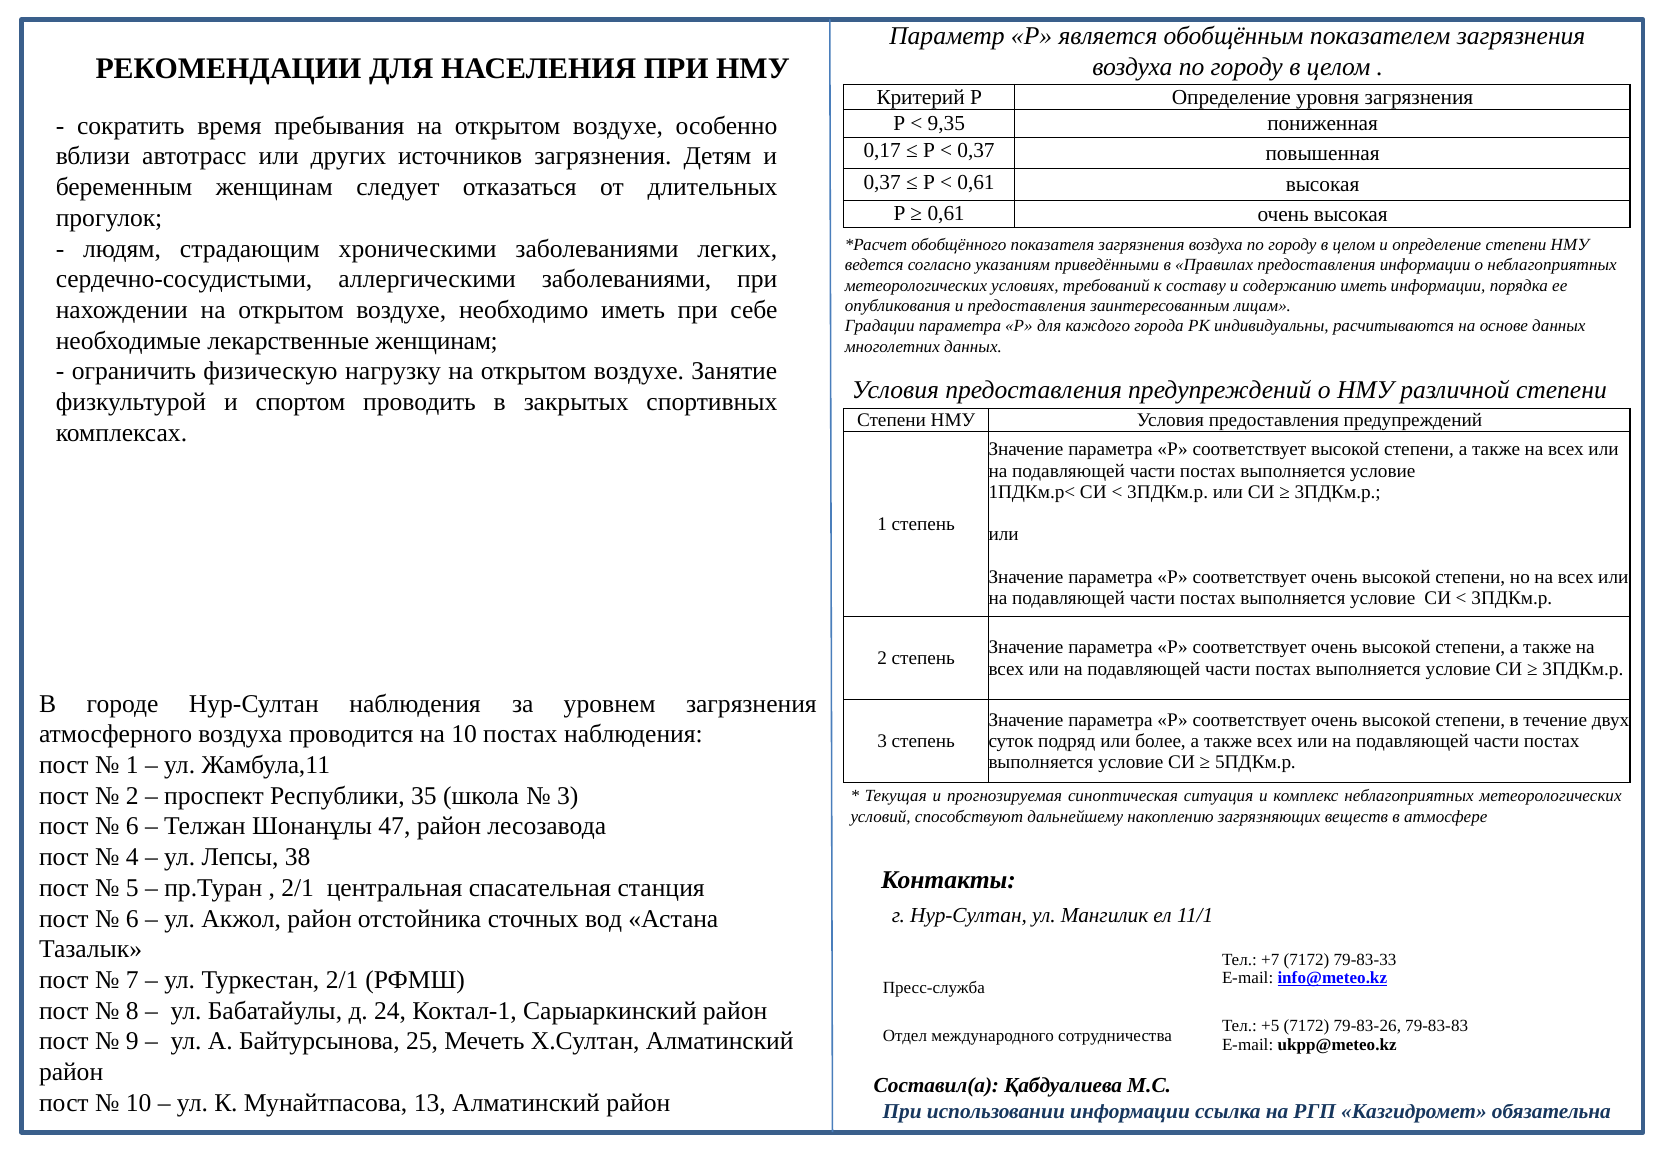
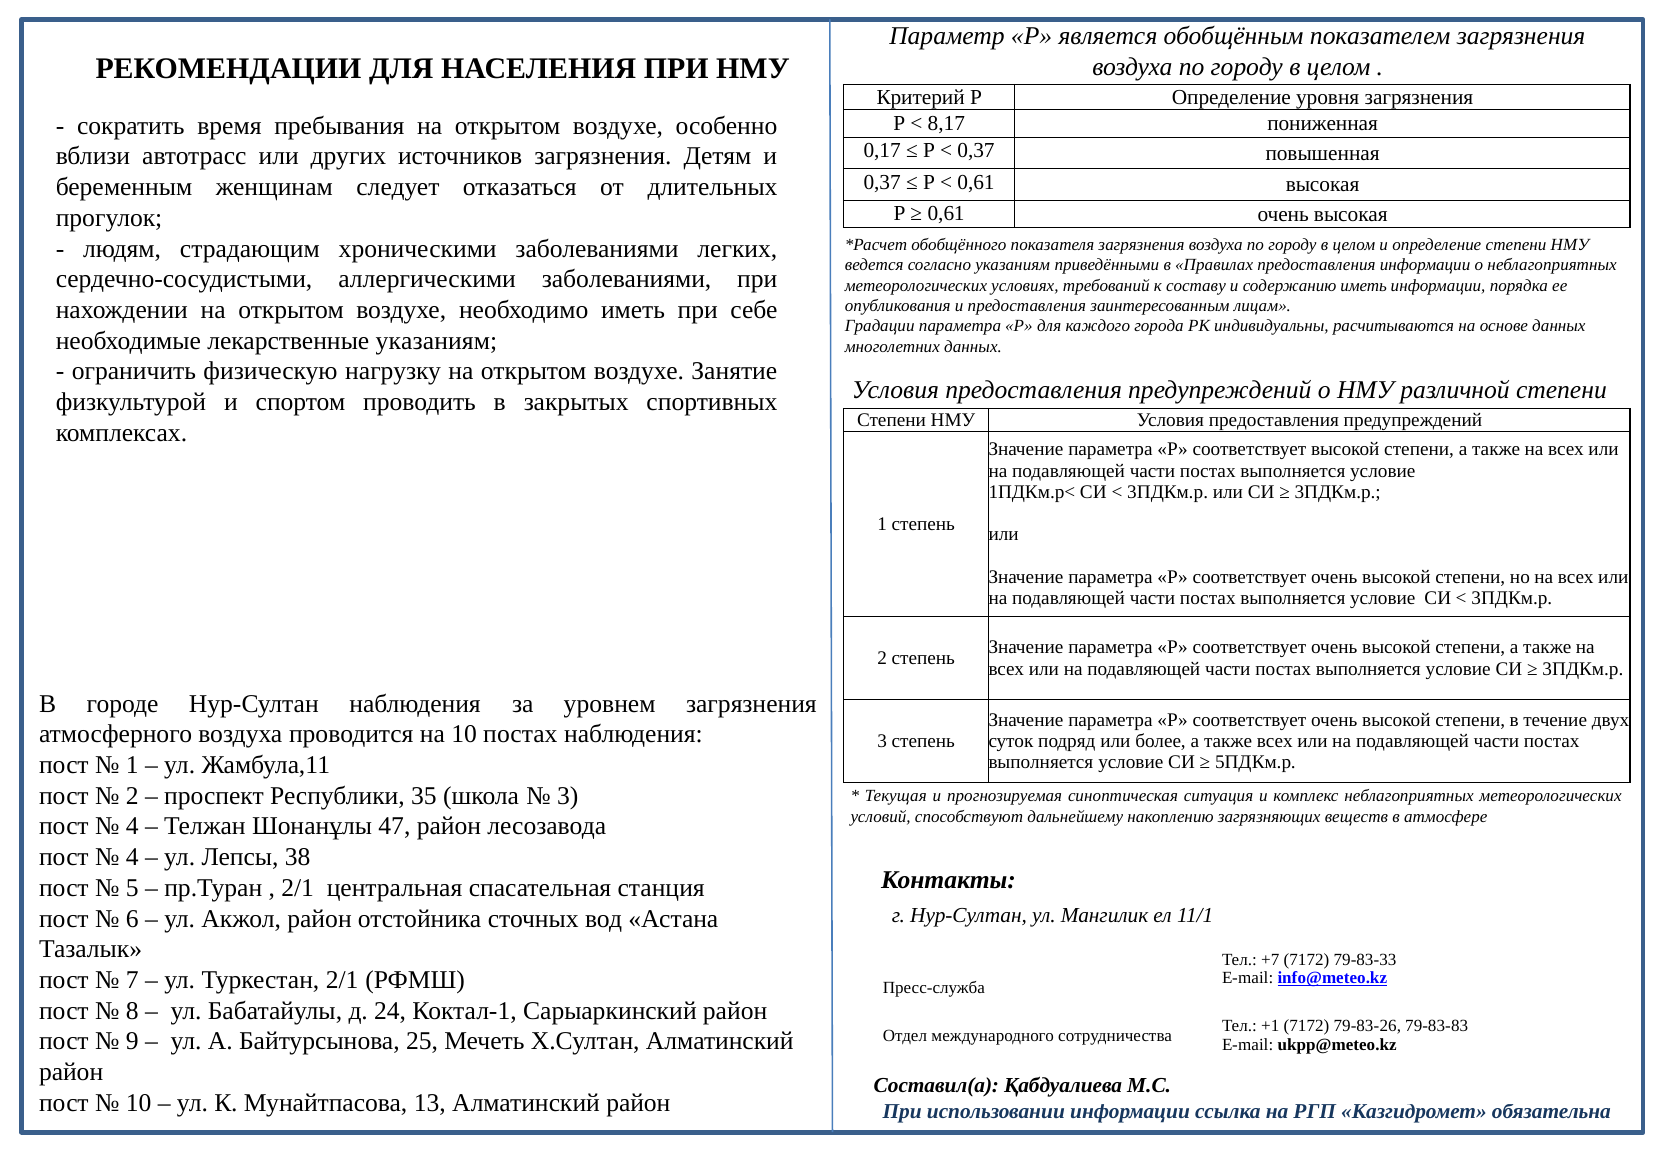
9,35: 9,35 -> 8,17
лекарственные женщинам: женщинам -> указаниям
6 at (132, 827): 6 -> 4
+5: +5 -> +1
